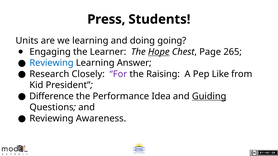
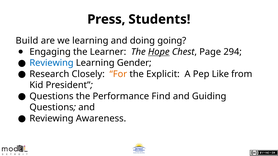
Units: Units -> Build
265: 265 -> 294
Answer: Answer -> Gender
For colour: purple -> orange
Raising: Raising -> Explicit
Difference at (52, 96): Difference -> Questions
Idea: Idea -> Find
Guiding underline: present -> none
